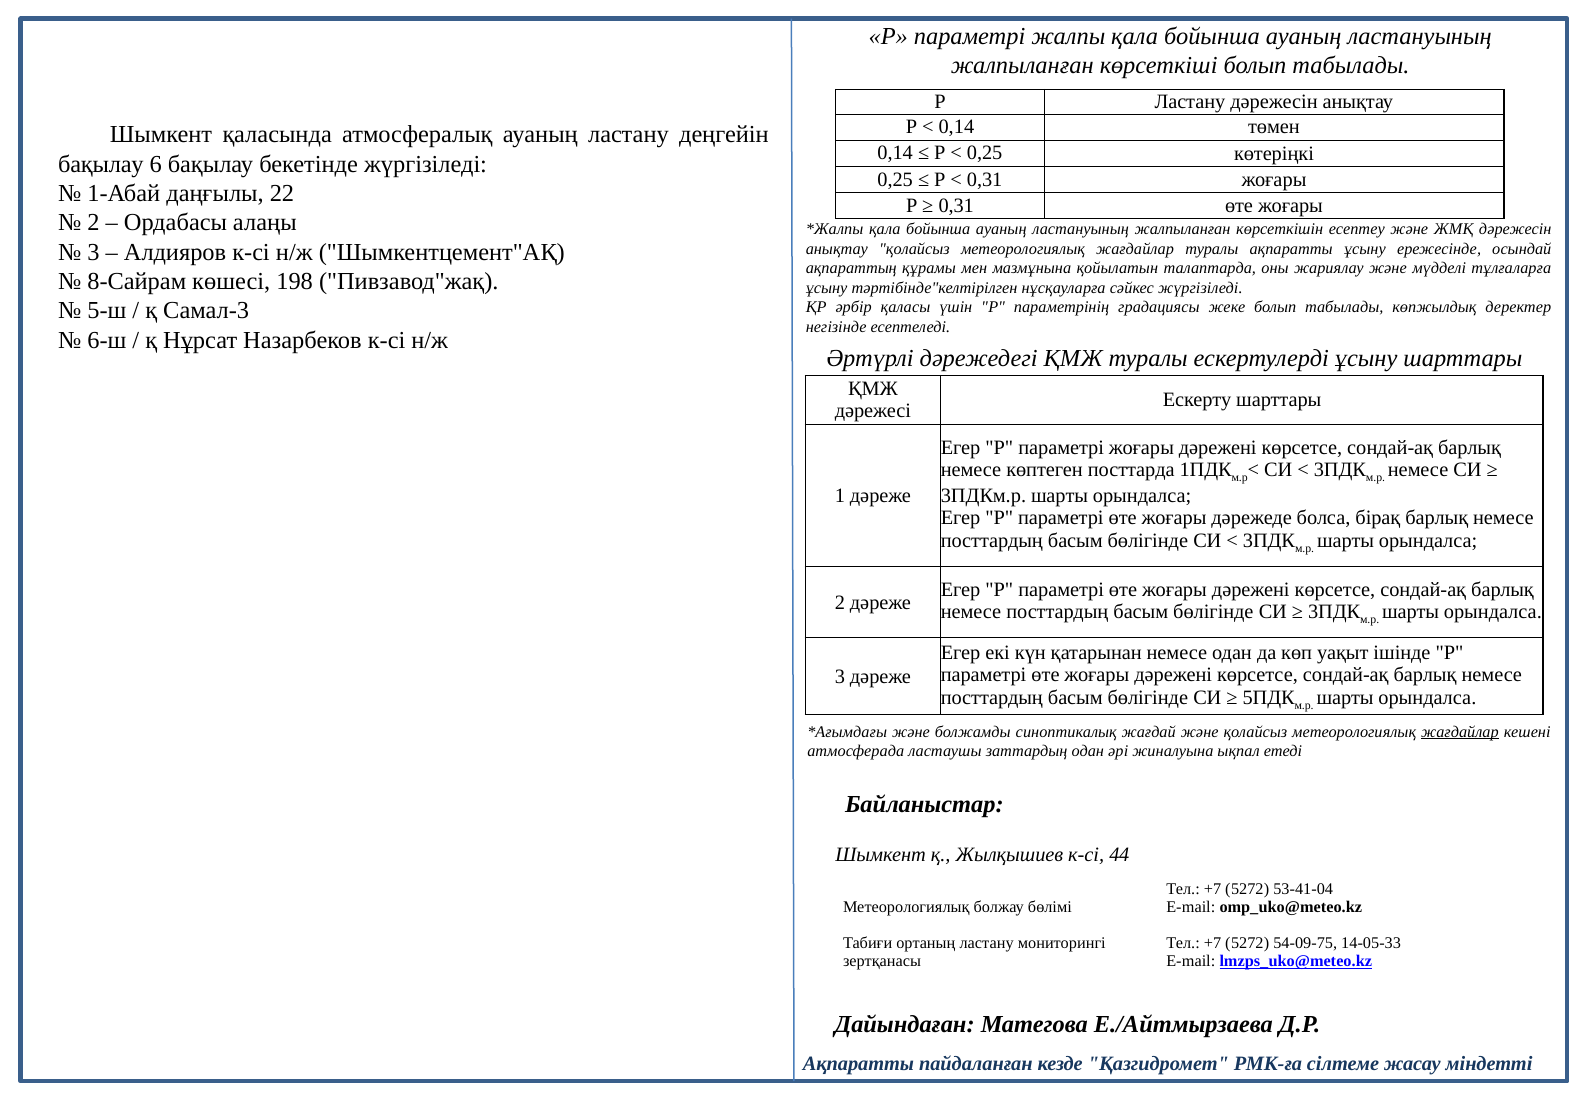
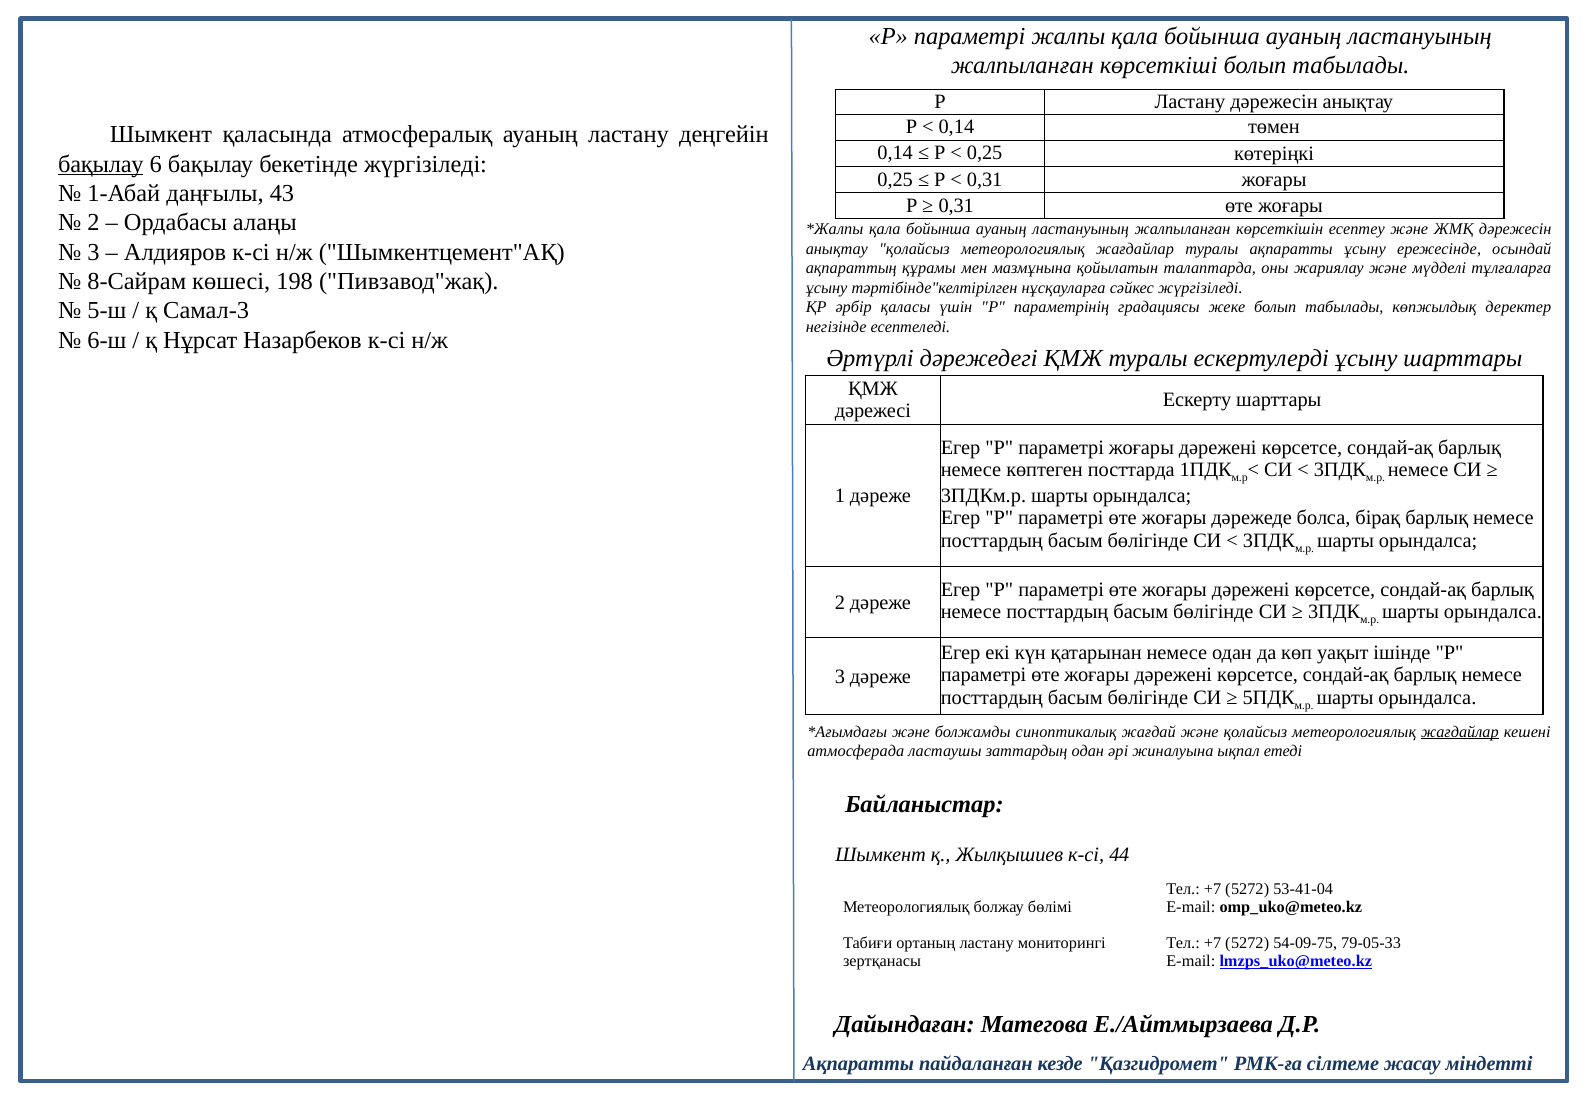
бақылау at (101, 164) underline: none -> present
22: 22 -> 43
14-05-33: 14-05-33 -> 79-05-33
